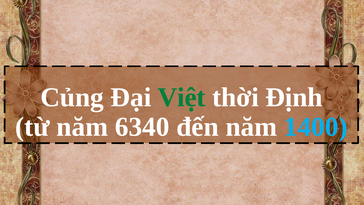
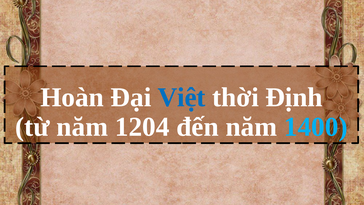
Củng: Củng -> Hoàn
Việt colour: green -> blue
6340: 6340 -> 1204
